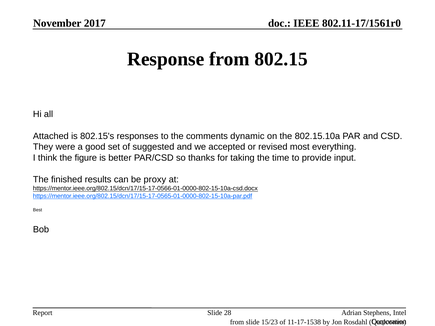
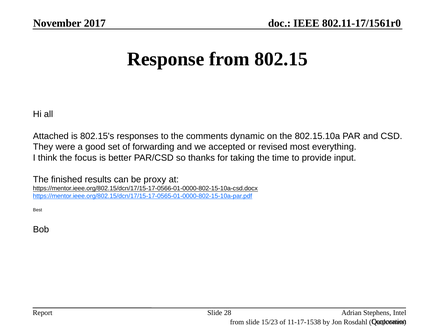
suggested: suggested -> forwarding
figure: figure -> focus
